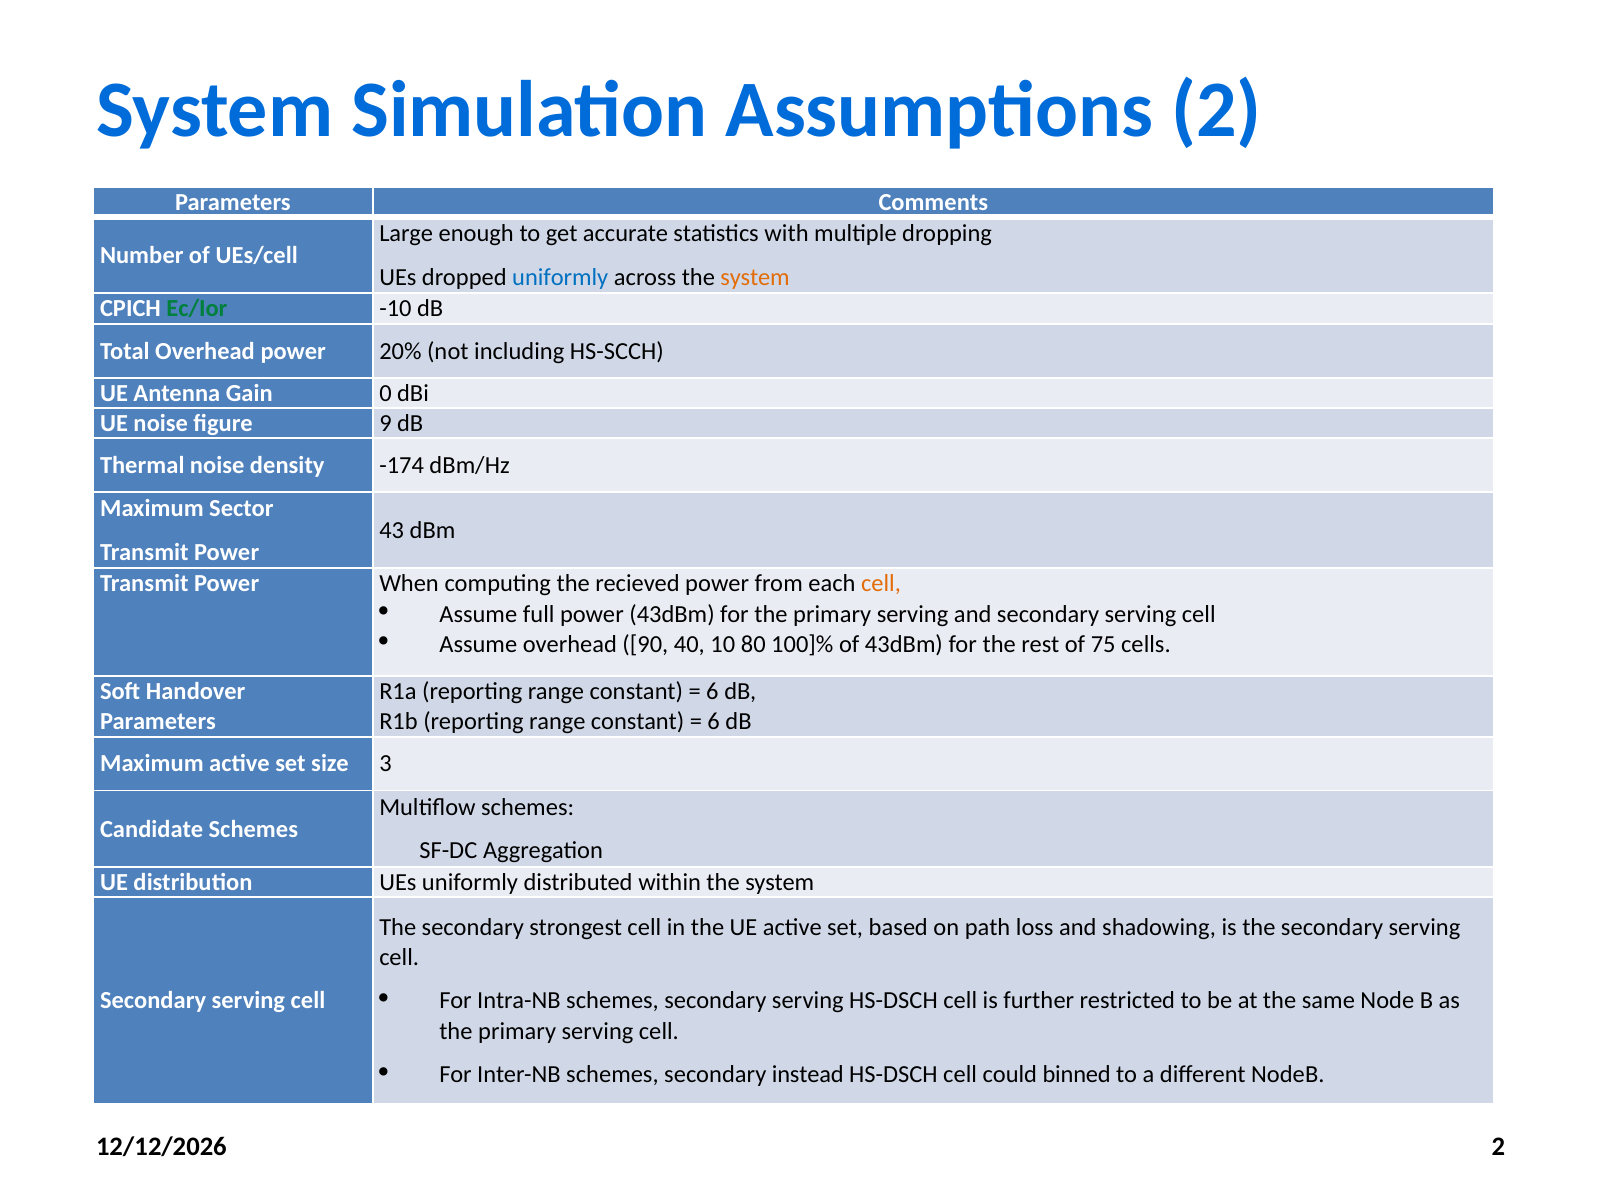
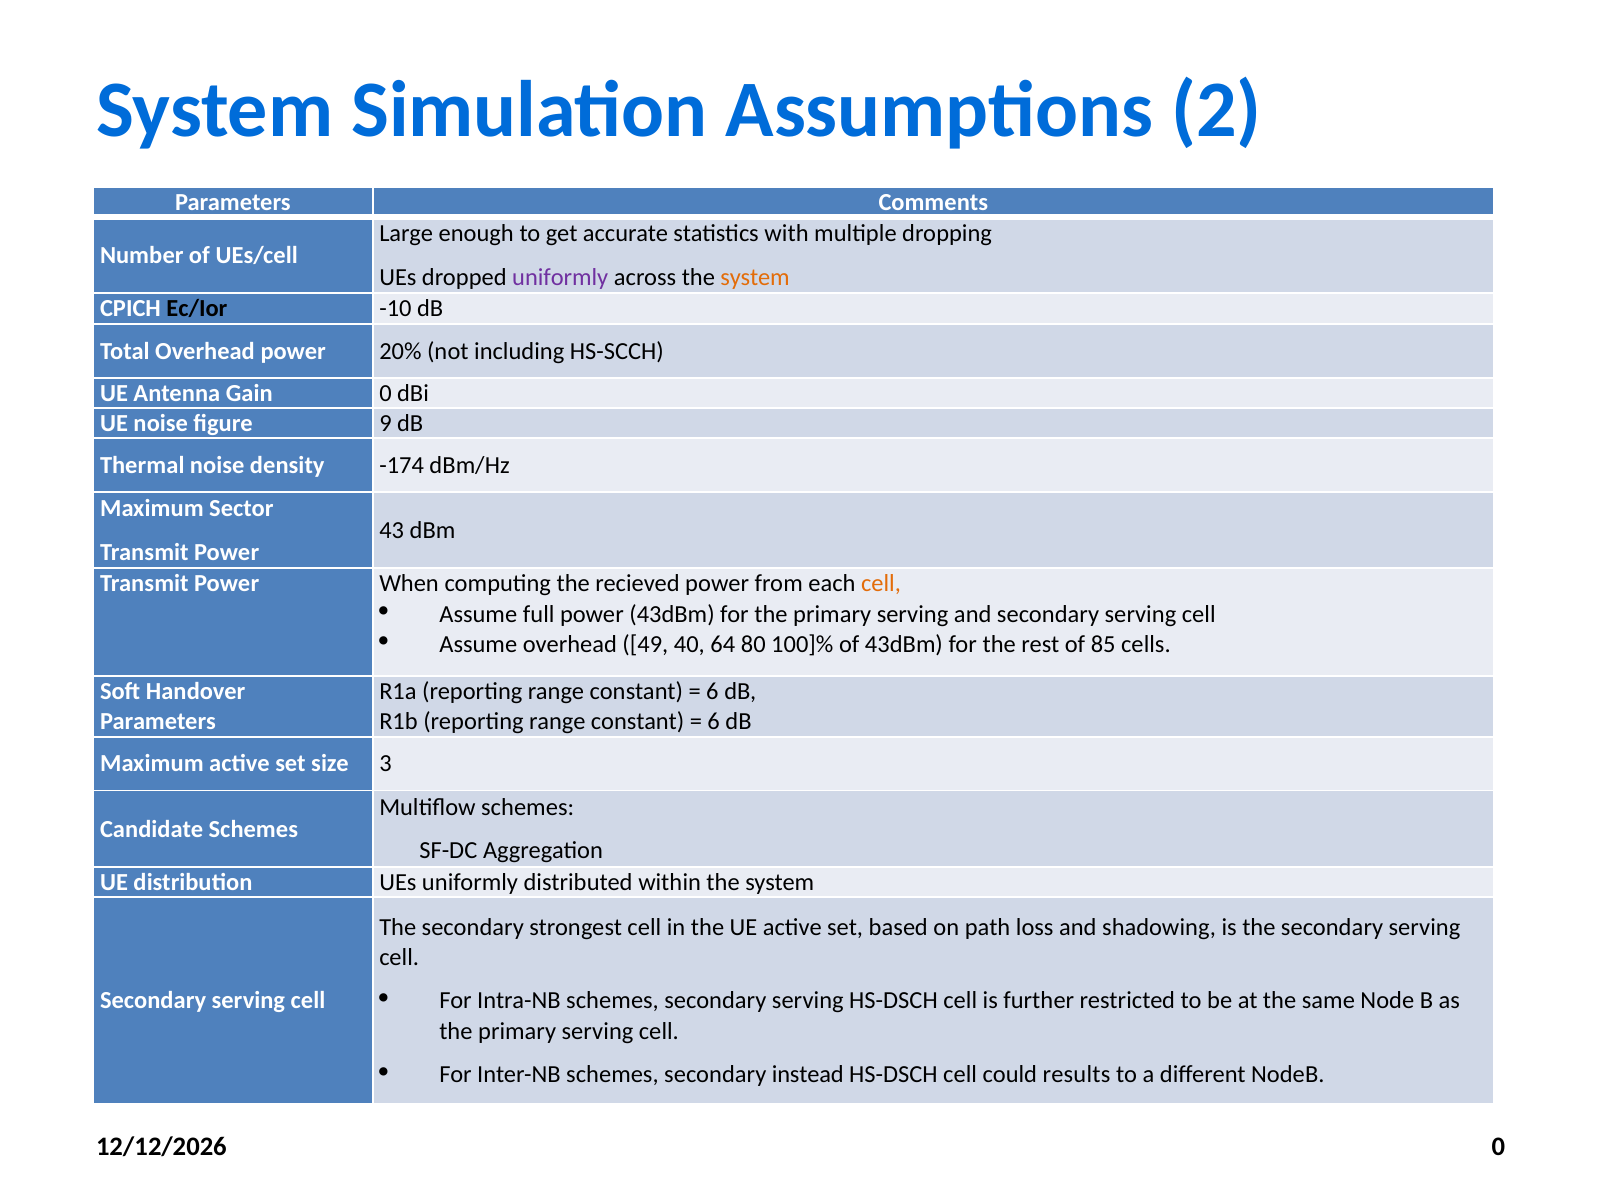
uniformly at (560, 277) colour: blue -> purple
Ec/Ior colour: green -> black
90: 90 -> 49
10: 10 -> 64
75: 75 -> 85
binned: binned -> results
2 at (1498, 1146): 2 -> 0
